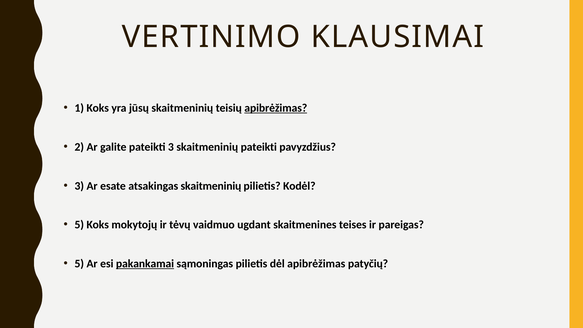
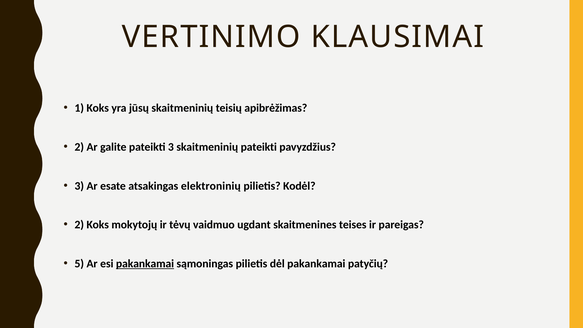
apibrėžimas at (276, 108) underline: present -> none
atsakingas skaitmeninių: skaitmeninių -> elektroninių
5 at (79, 225): 5 -> 2
dėl apibrėžimas: apibrėžimas -> pakankamai
